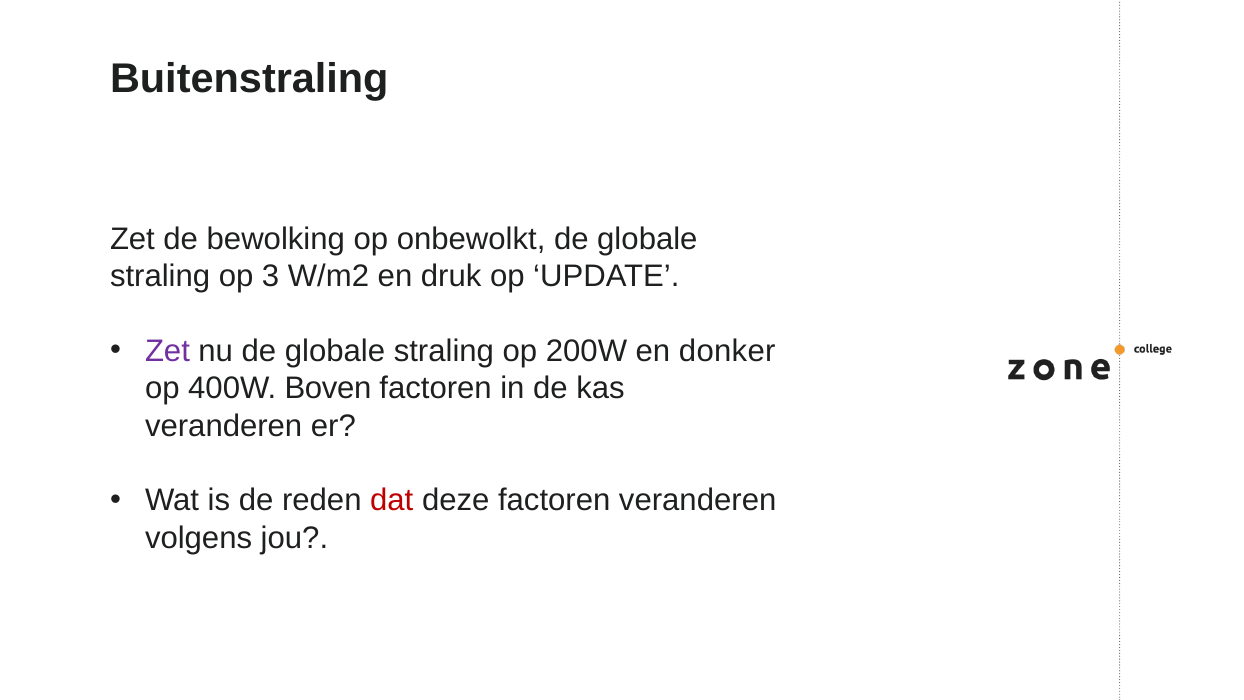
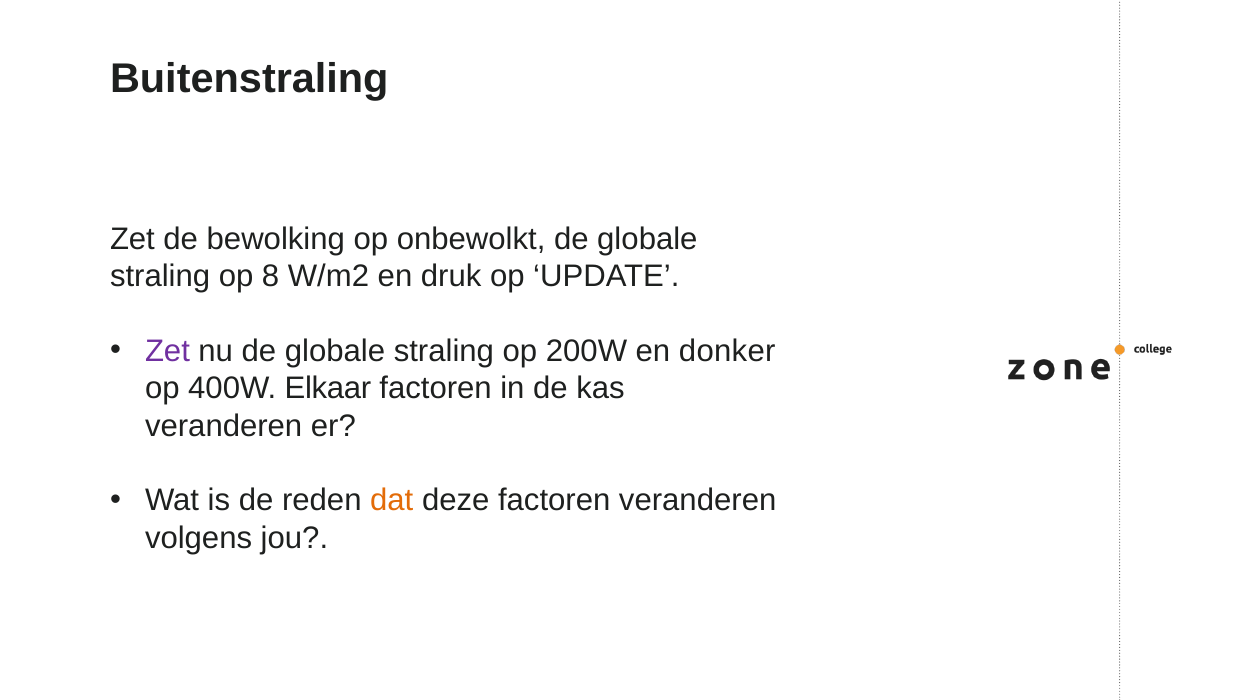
3: 3 -> 8
Boven: Boven -> Elkaar
dat colour: red -> orange
